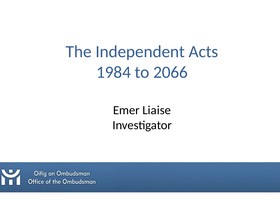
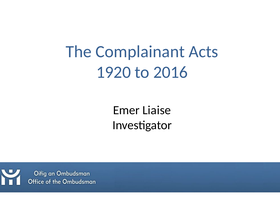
Independent: Independent -> Complainant
1984: 1984 -> 1920
2066: 2066 -> 2016
